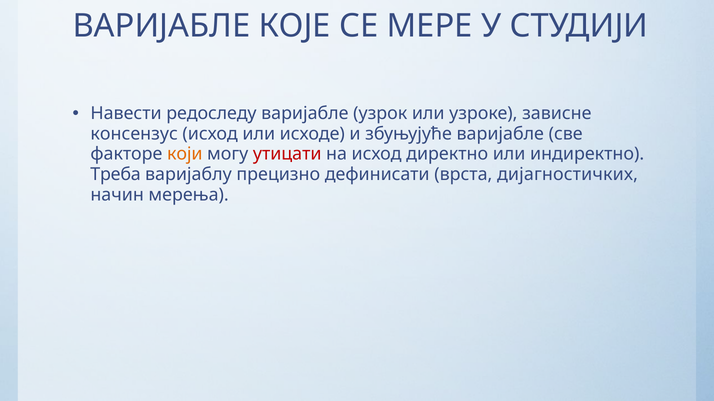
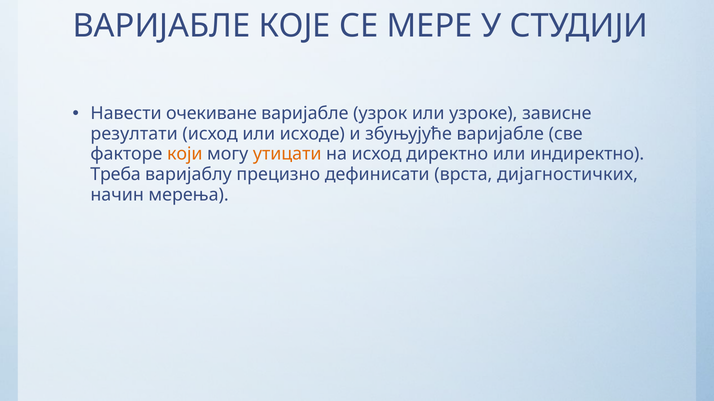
редоследу: редоследу -> очекиване
консензус: консензус -> резултати
утицати colour: red -> orange
